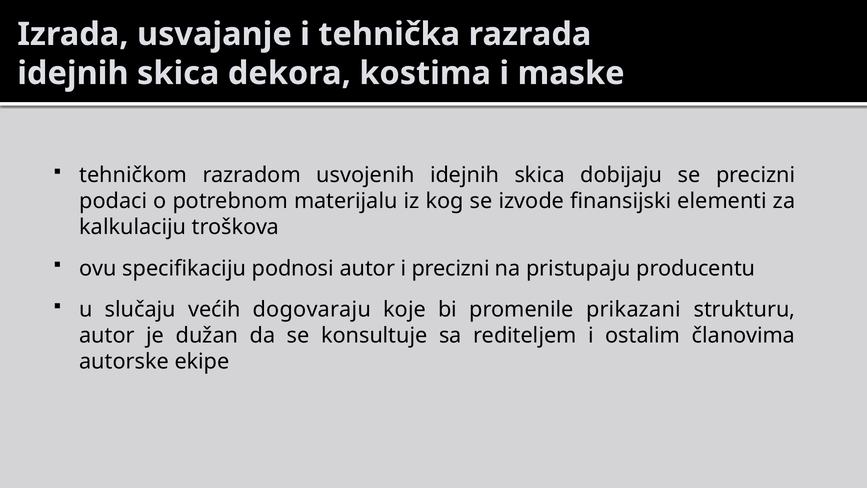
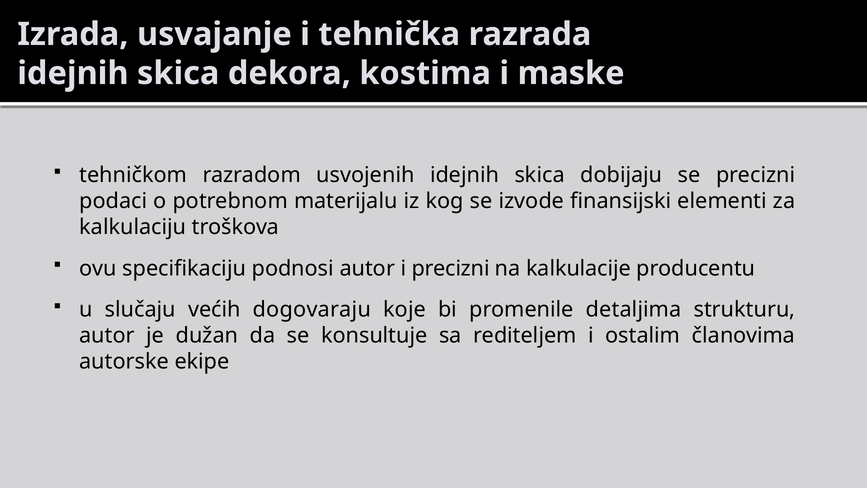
pristupaju: pristupaju -> kalkulacije
prikazani: prikazani -> detaljima
